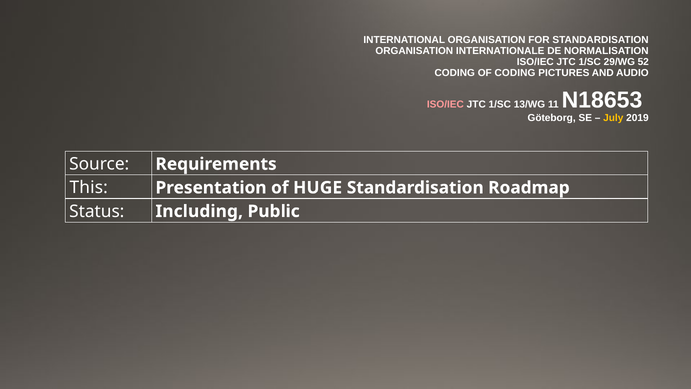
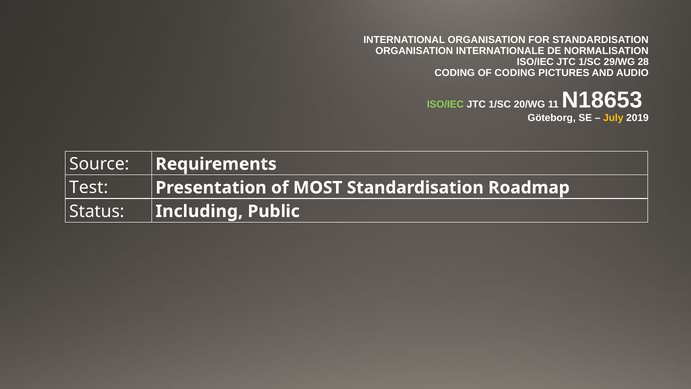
52: 52 -> 28
ISO/IEC at (445, 104) colour: pink -> light green
13/WG: 13/WG -> 20/WG
This: This -> Test
HUGE: HUGE -> MOST
